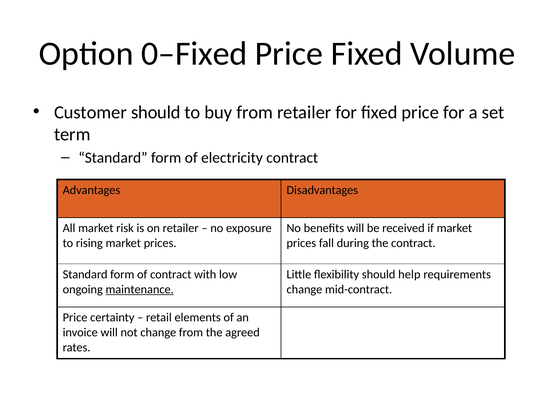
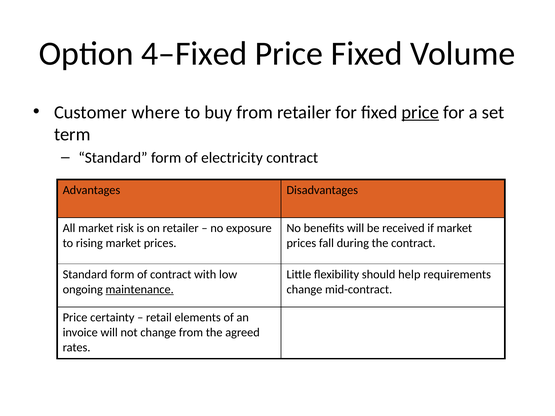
0–Fixed: 0–Fixed -> 4–Fixed
Customer should: should -> where
price at (420, 112) underline: none -> present
